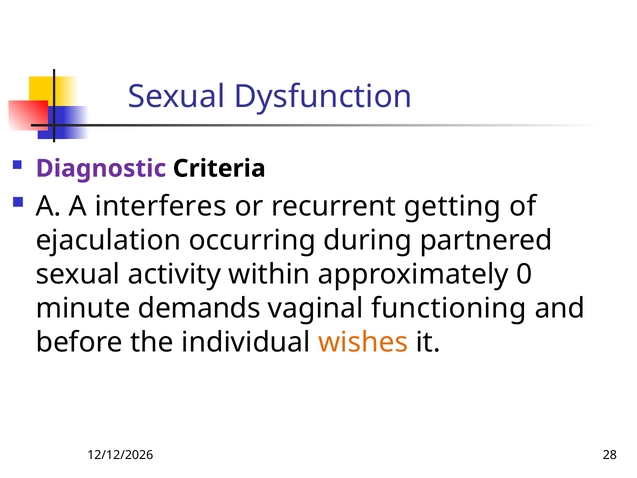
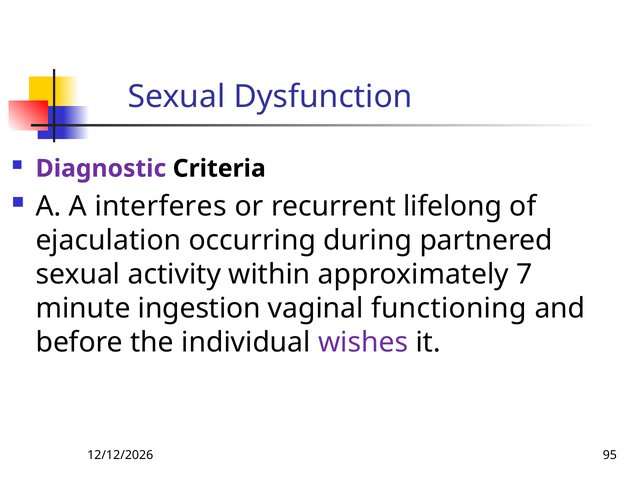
getting: getting -> lifelong
0: 0 -> 7
demands: demands -> ingestion
wishes colour: orange -> purple
28: 28 -> 95
